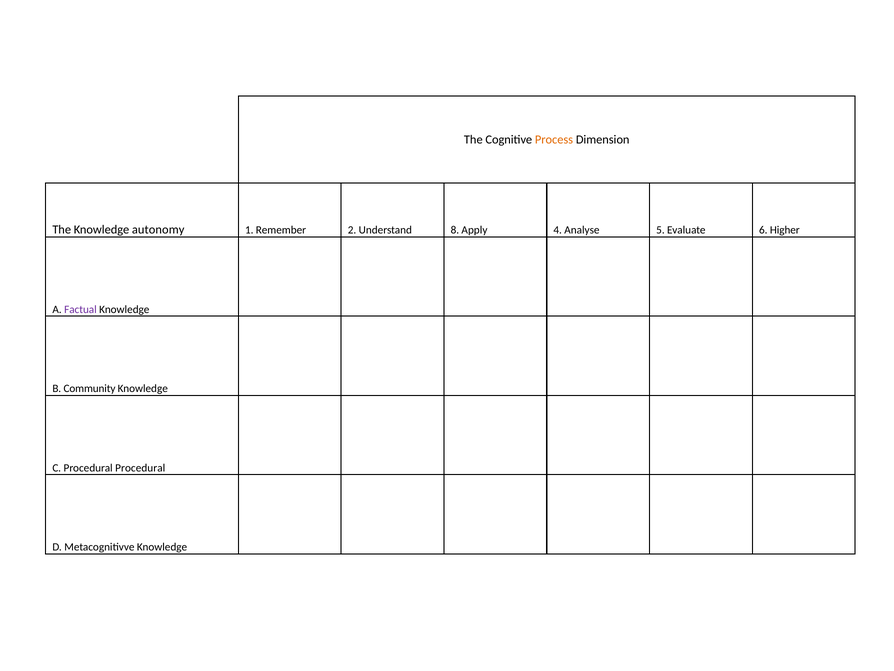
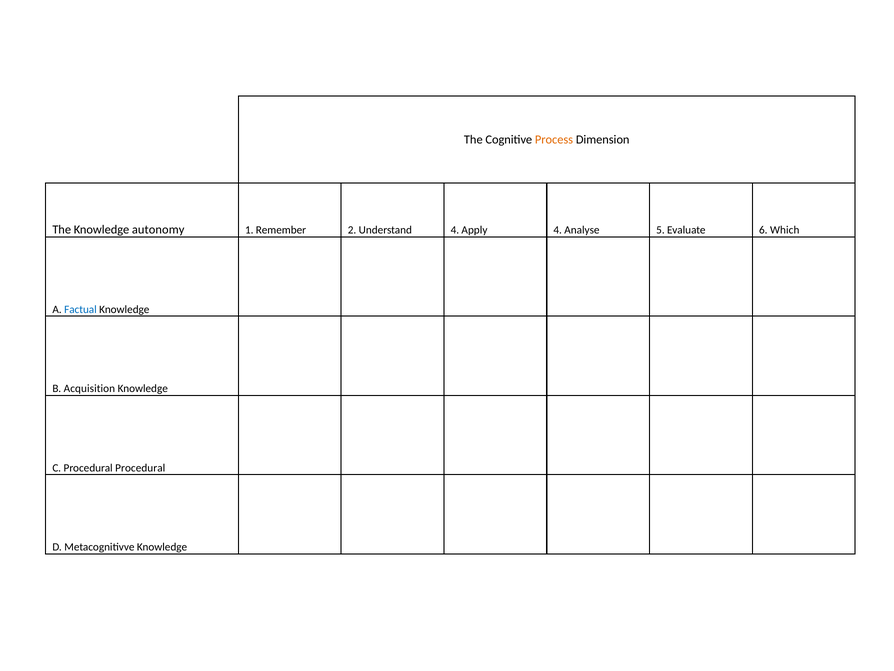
Understand 8: 8 -> 4
Higher: Higher -> Which
Factual colour: purple -> blue
Community: Community -> Acquisition
